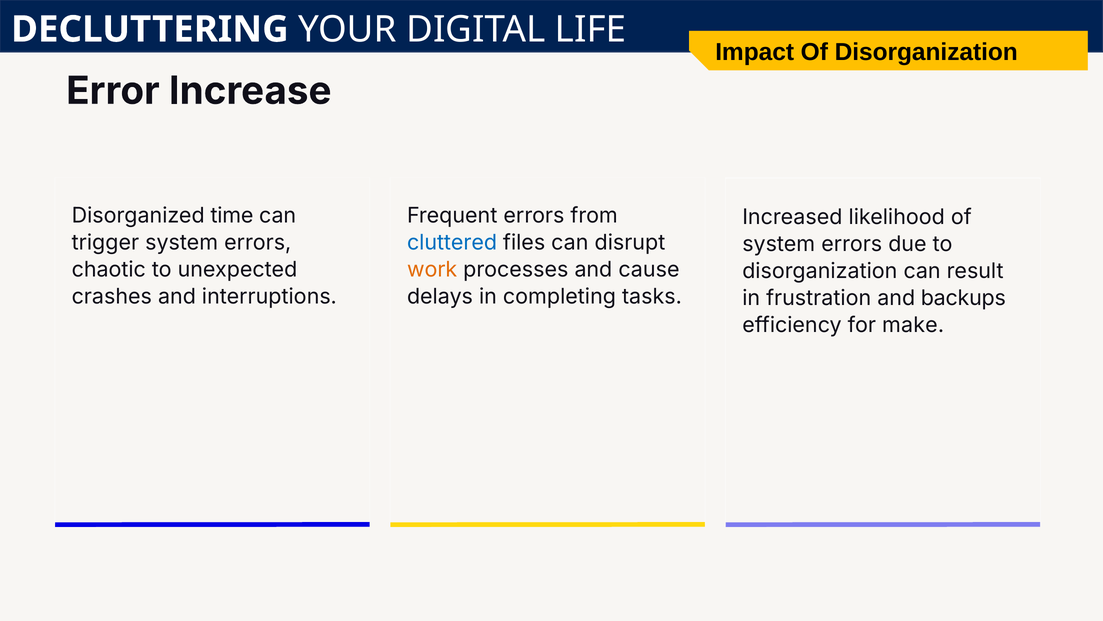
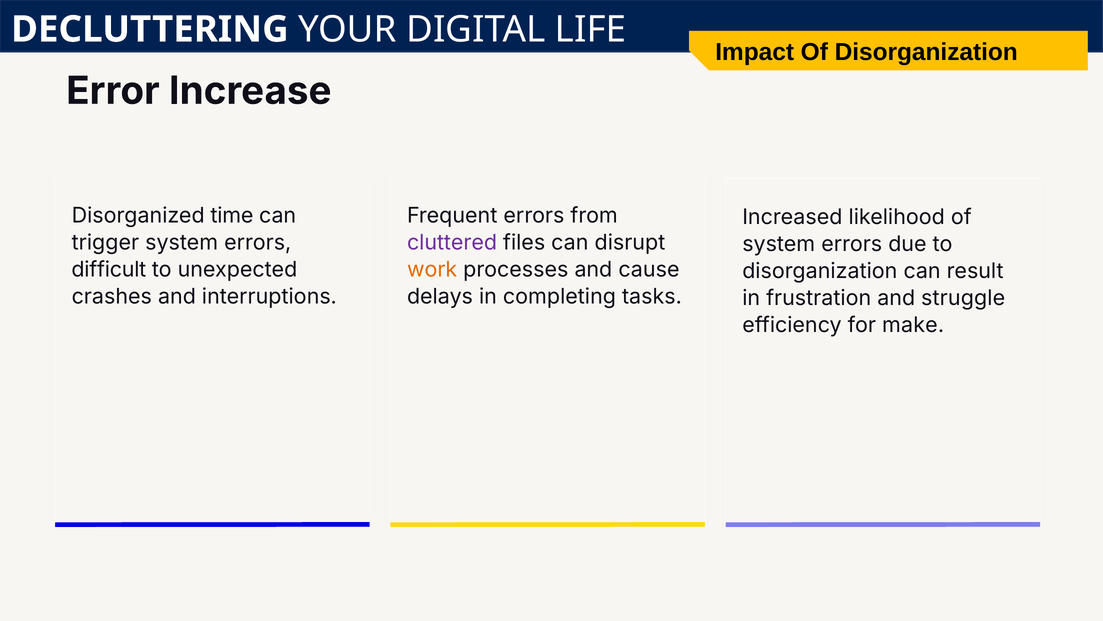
cluttered colour: blue -> purple
chaotic: chaotic -> difficult
backups: backups -> struggle
